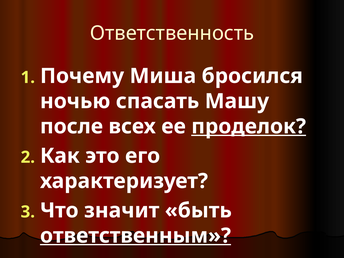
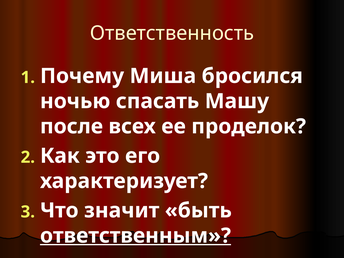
проделок underline: present -> none
